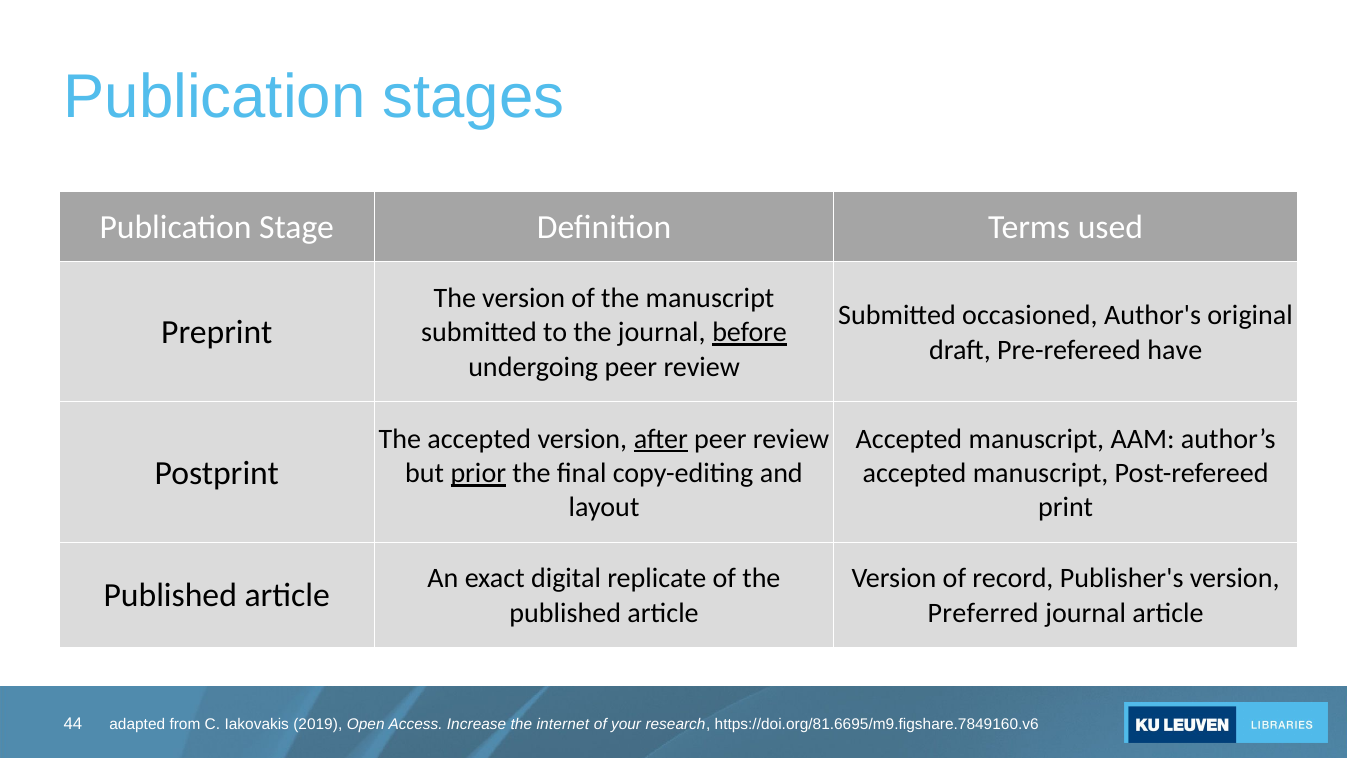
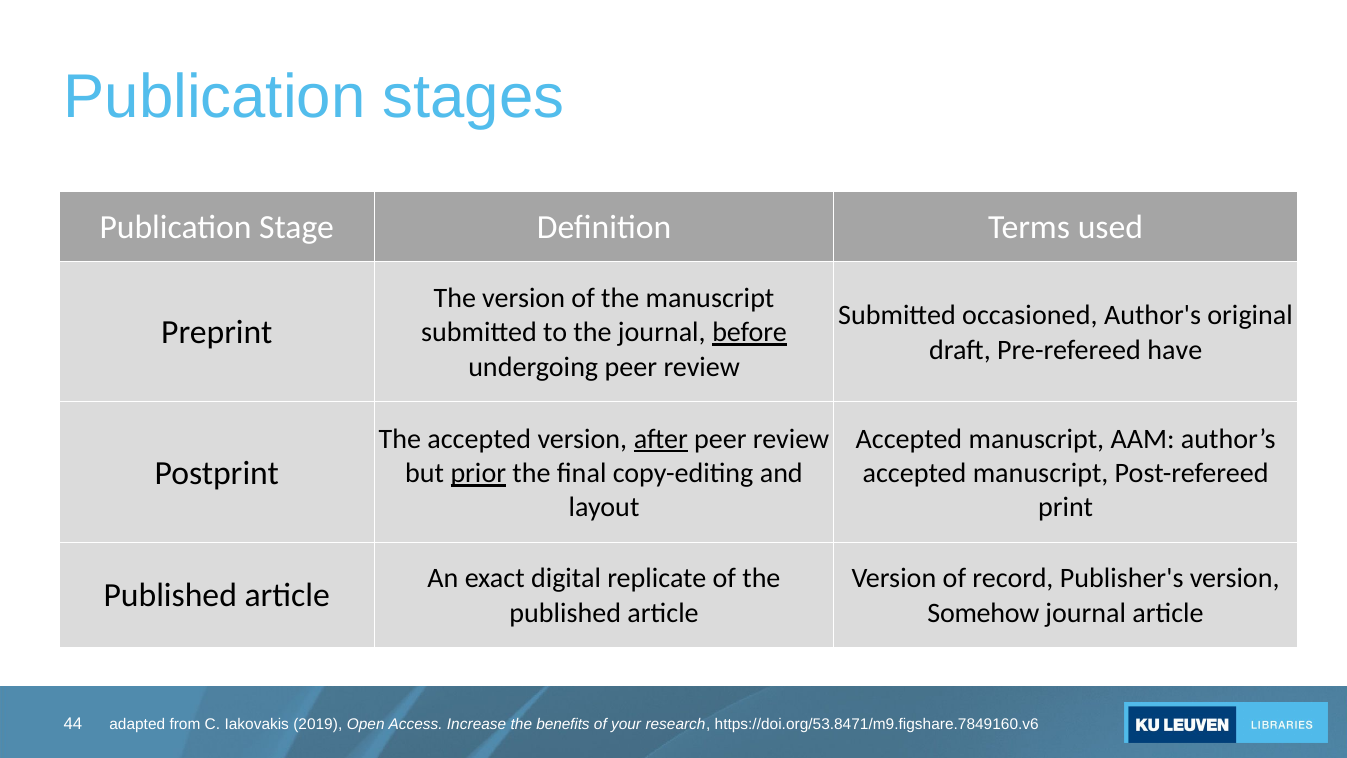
Preferred: Preferred -> Somehow
internet: internet -> benefits
https://doi.org/81.6695/m9.figshare.7849160.v6: https://doi.org/81.6695/m9.figshare.7849160.v6 -> https://doi.org/53.8471/m9.figshare.7849160.v6
